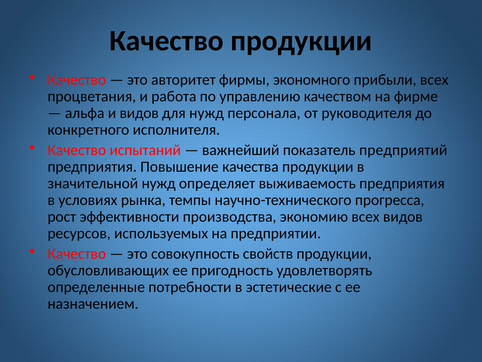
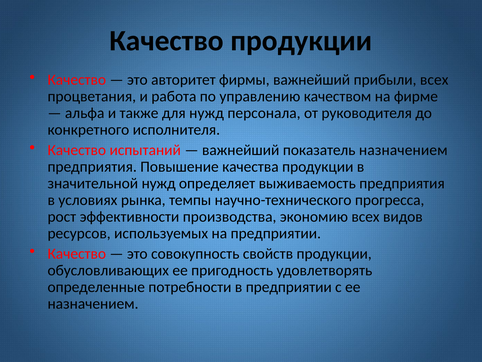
фирмы экономного: экономного -> важнейший
и видов: видов -> также
показатель предприятий: предприятий -> назначением
в эстетические: эстетические -> предприятии
